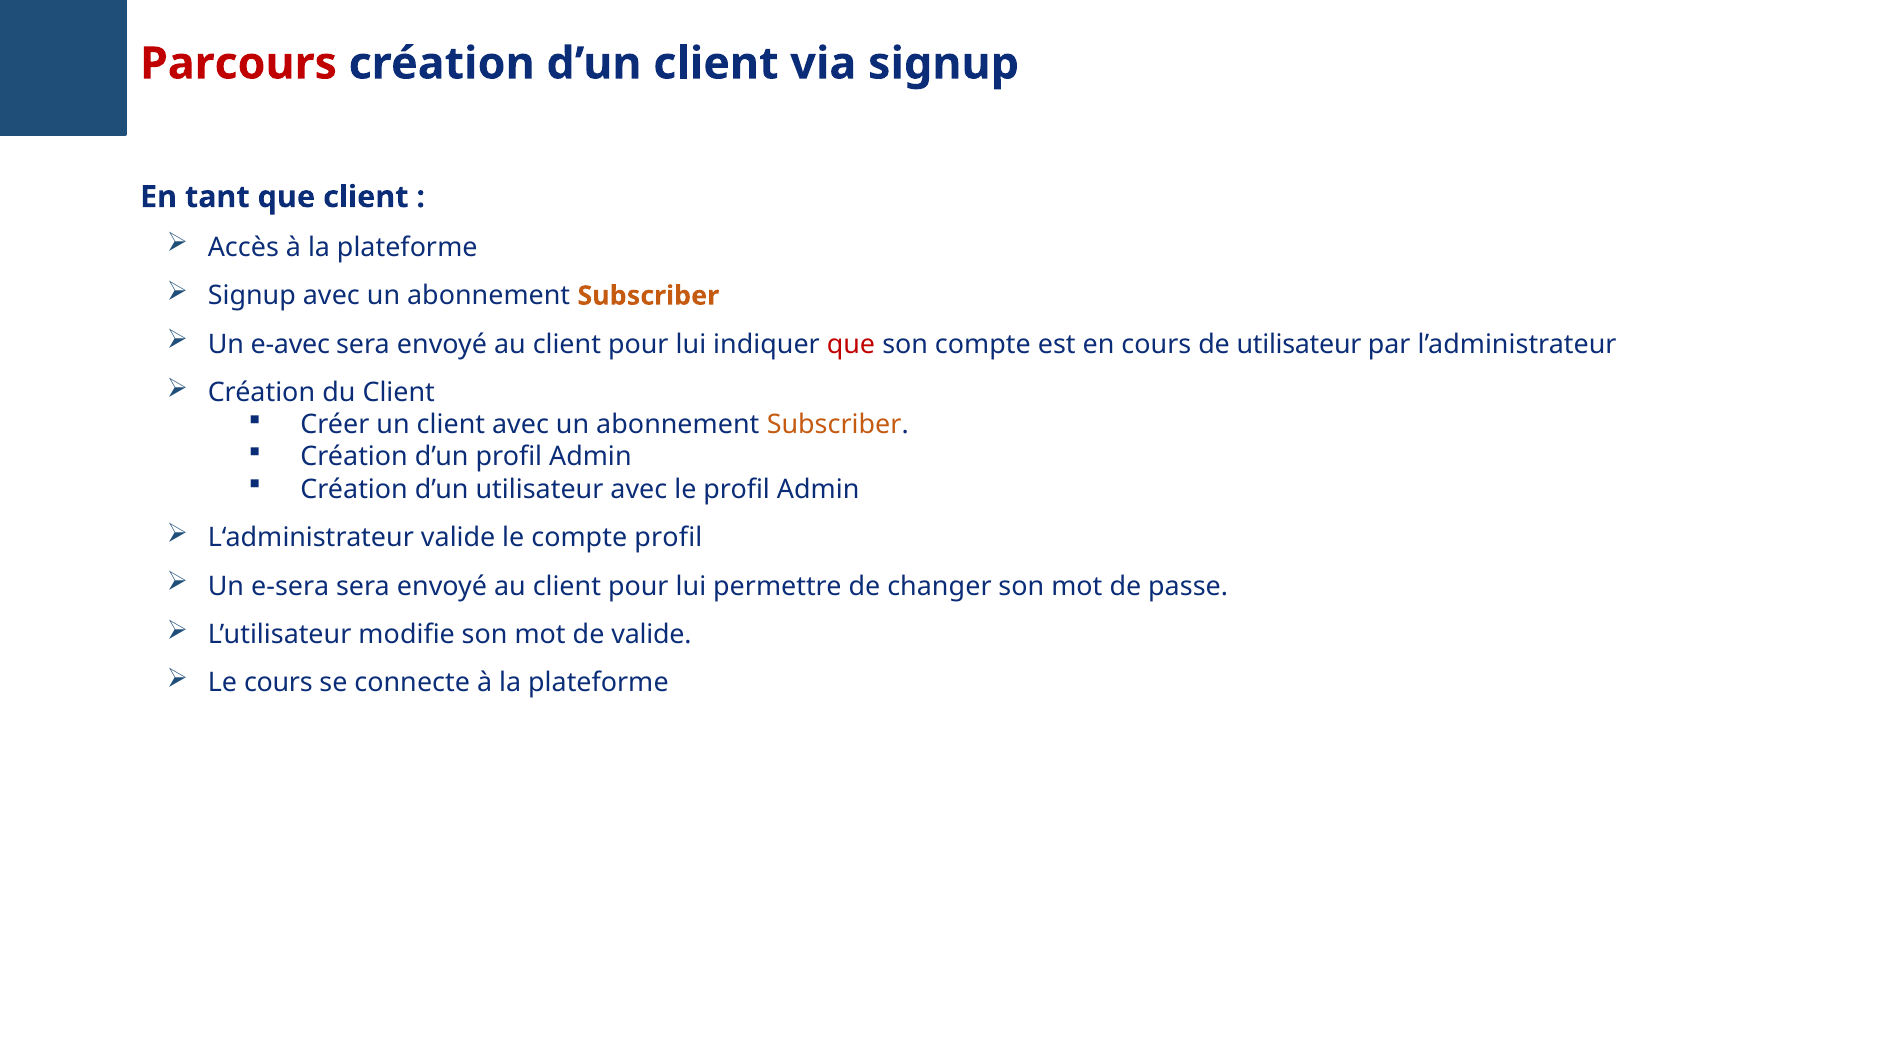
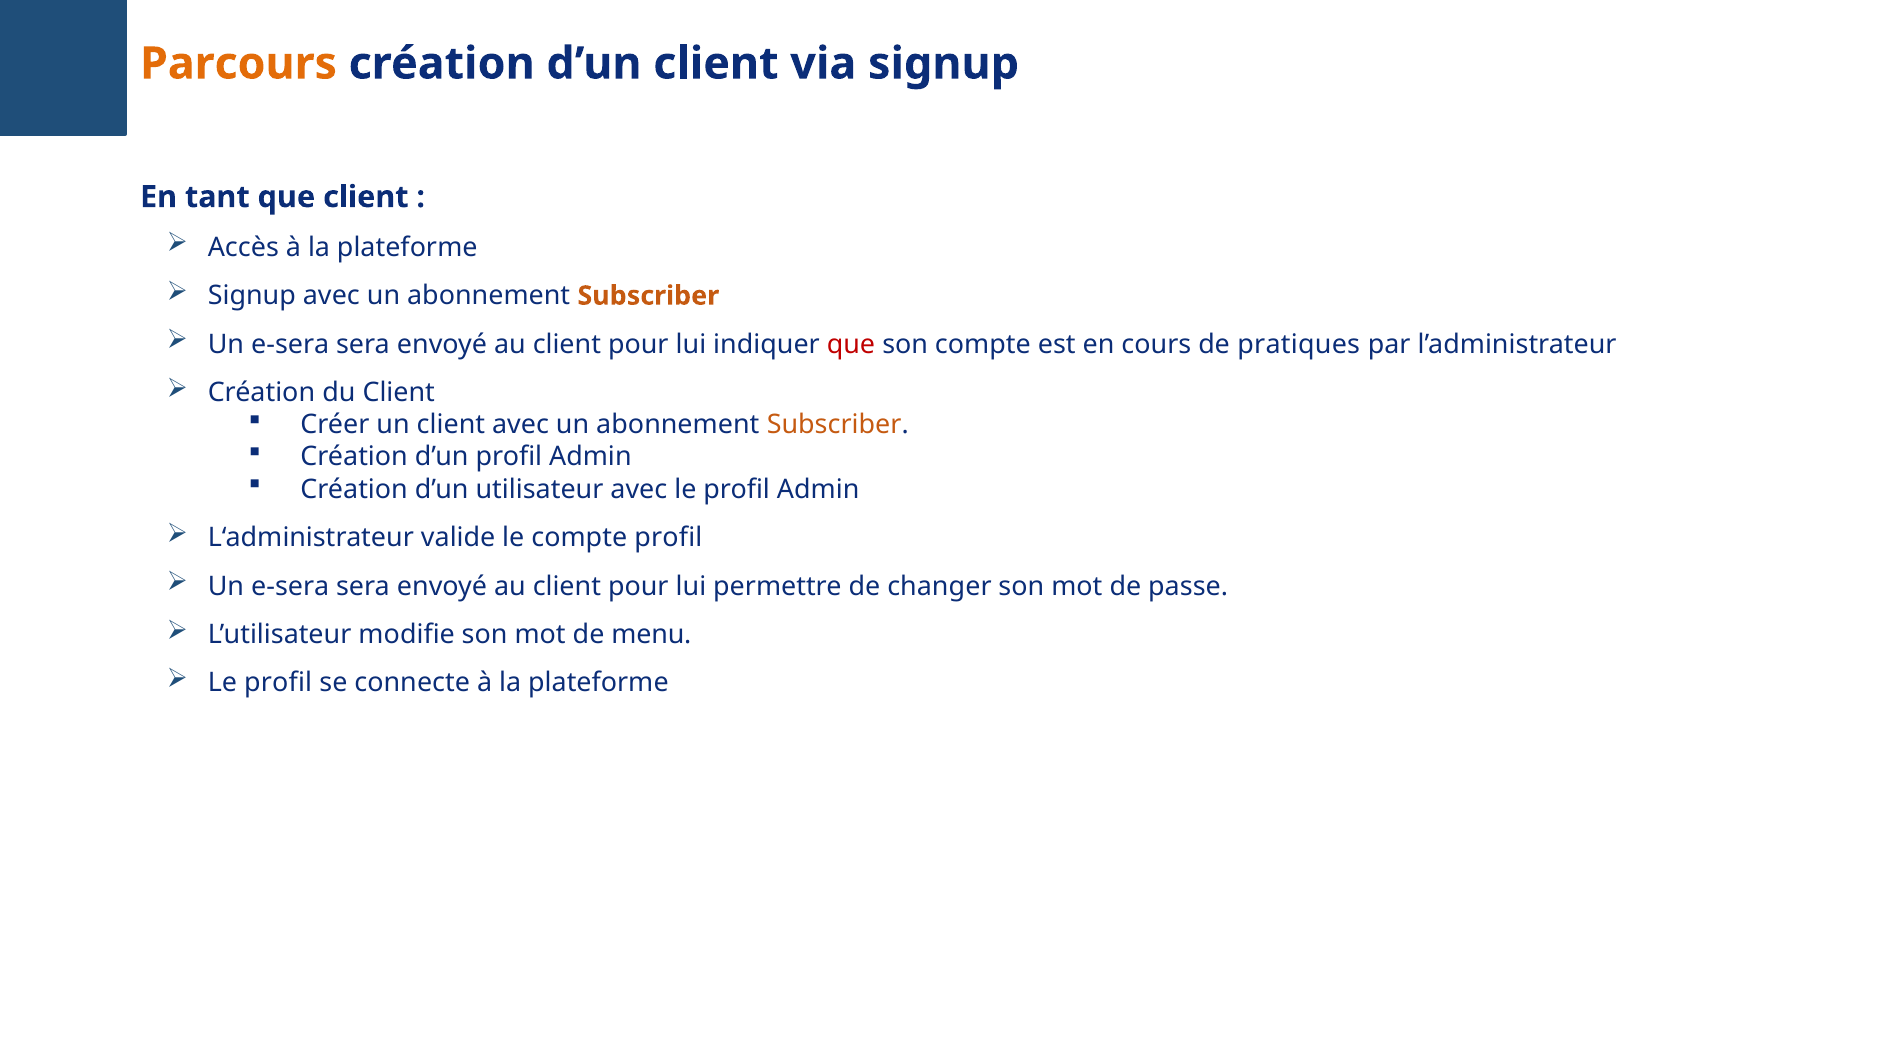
Parcours colour: red -> orange
e-avec at (290, 344): e-avec -> e-sera
de utilisateur: utilisateur -> pratiques
de valide: valide -> menu
cours at (278, 683): cours -> profil
